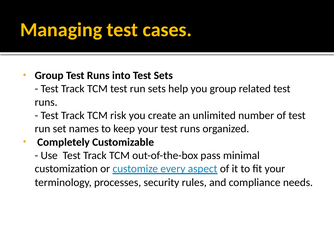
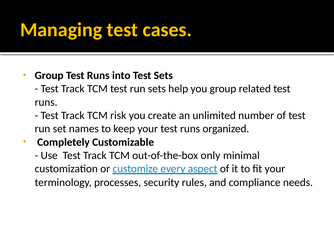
pass: pass -> only
